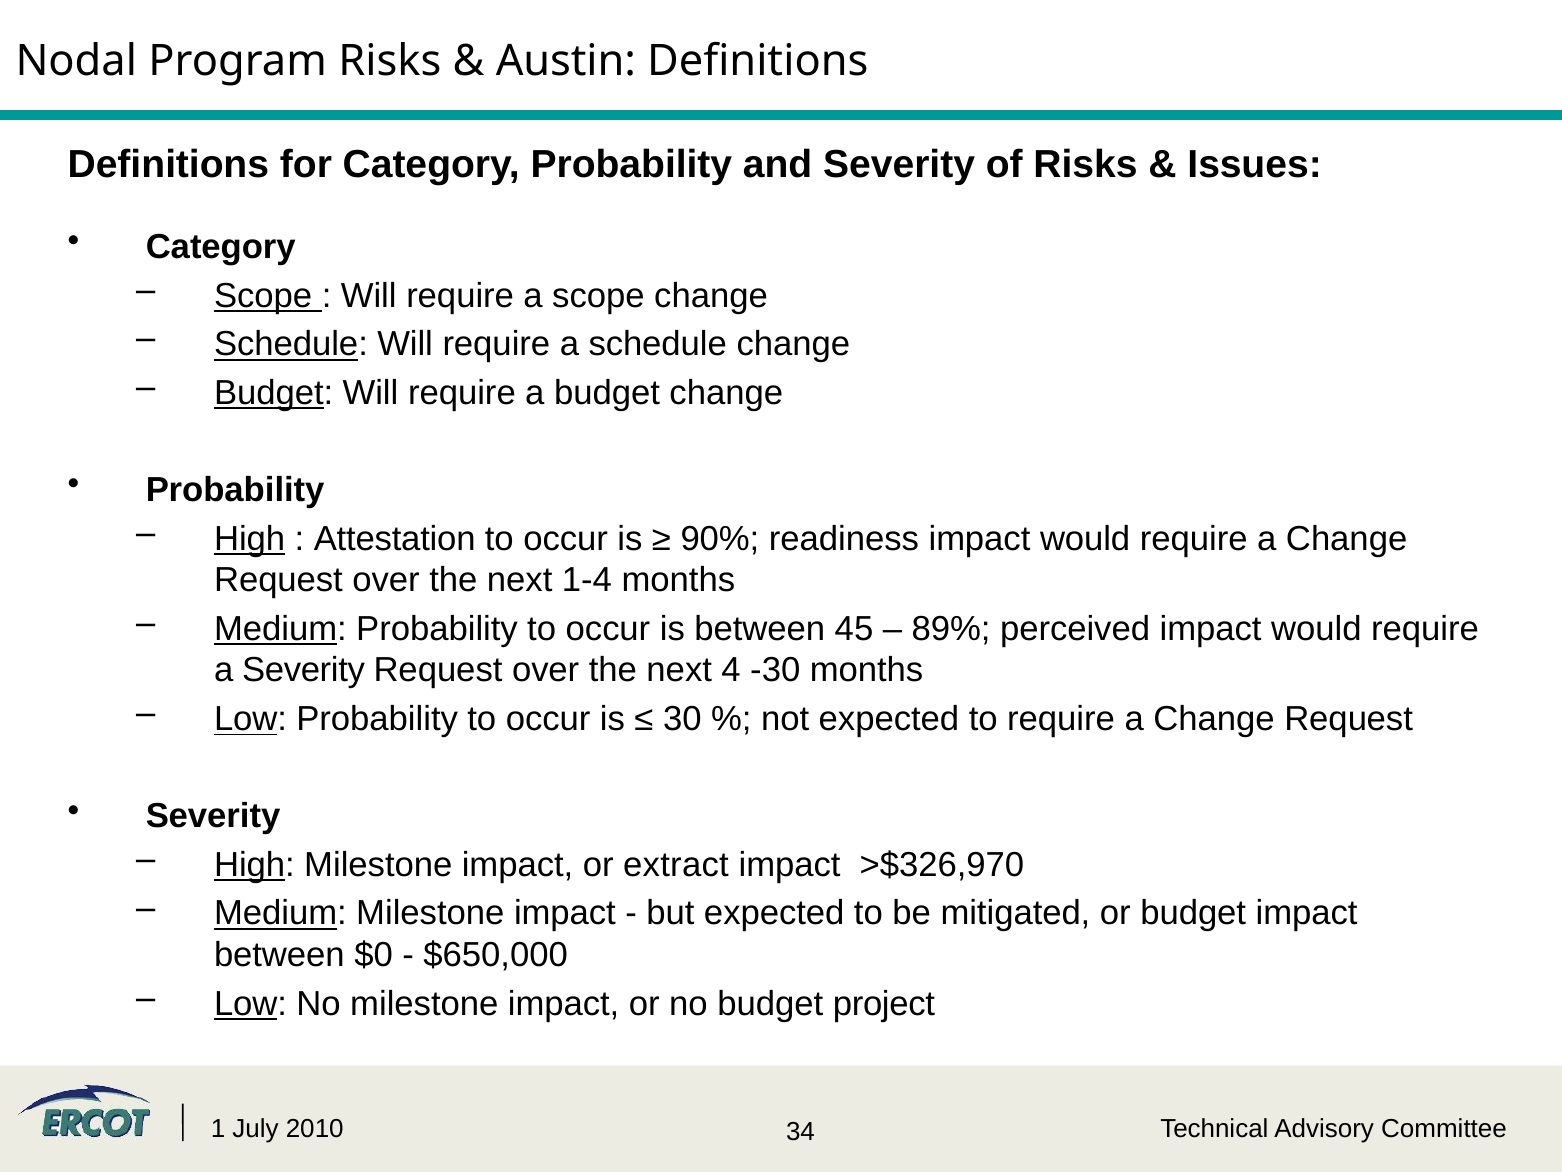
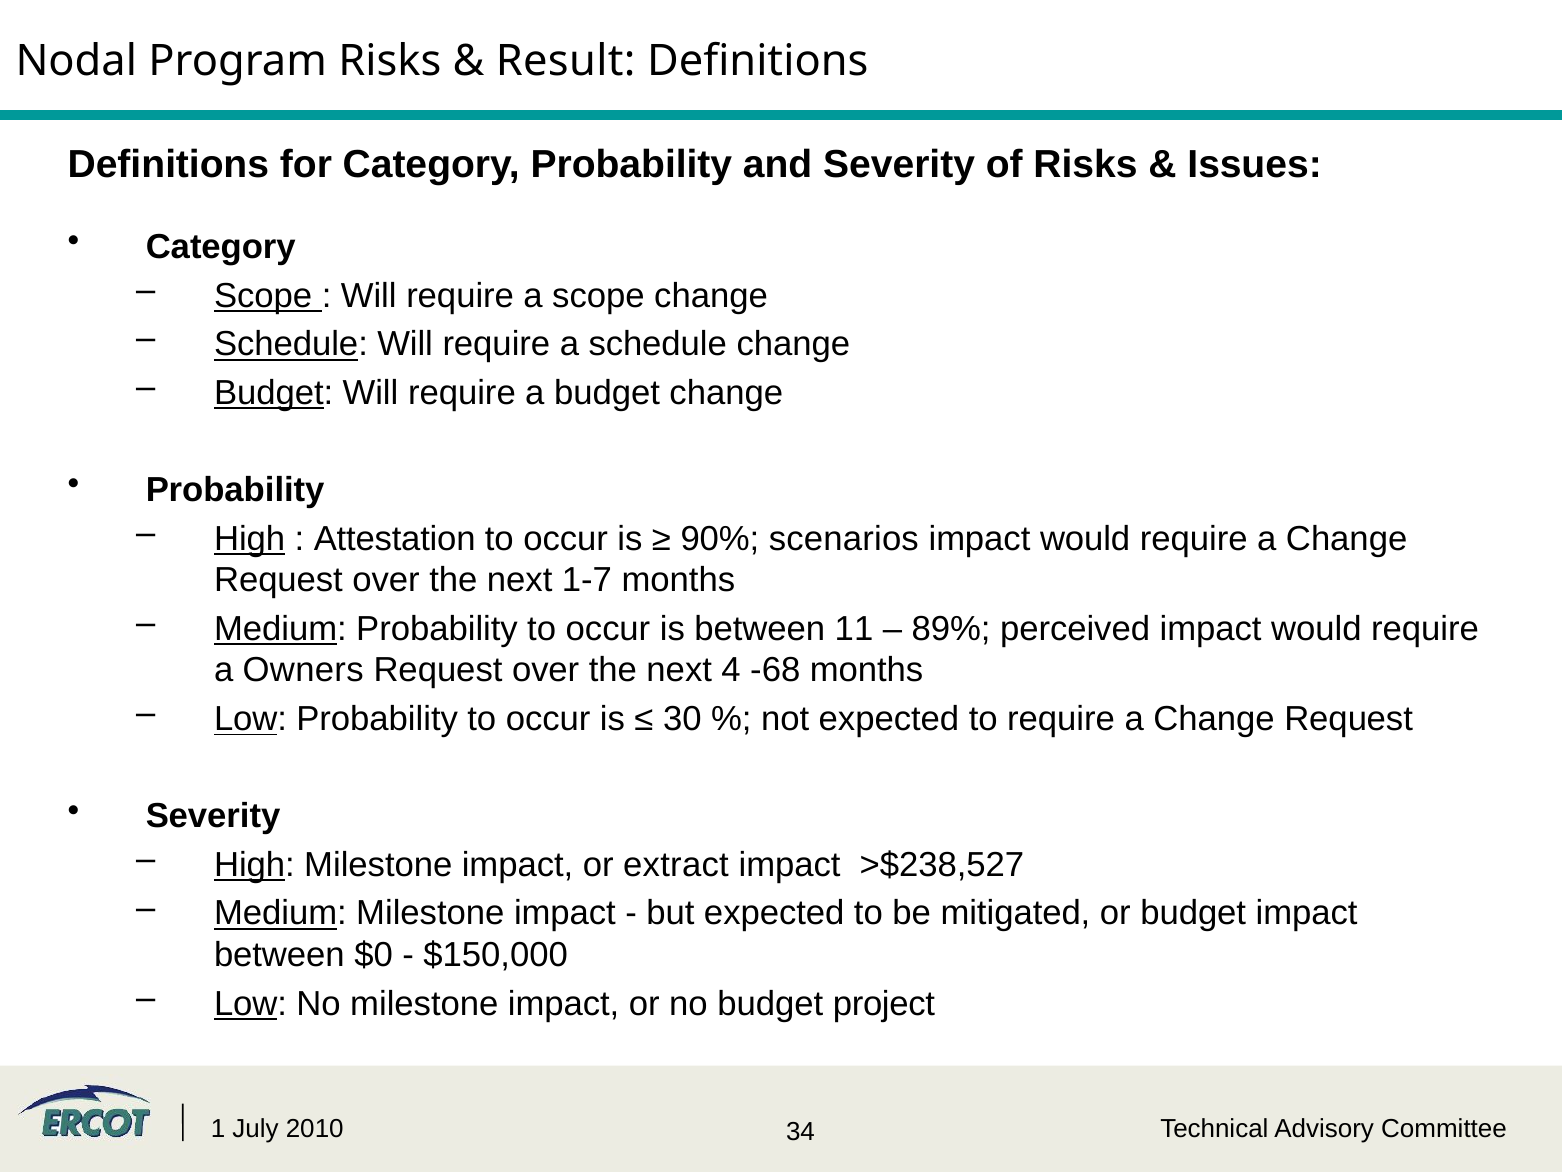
Austin: Austin -> Result
readiness: readiness -> scenarios
1-4: 1-4 -> 1-7
45: 45 -> 11
a Severity: Severity -> Owners
-30: -30 -> -68
>$326,970: >$326,970 -> >$238,527
$650,000: $650,000 -> $150,000
